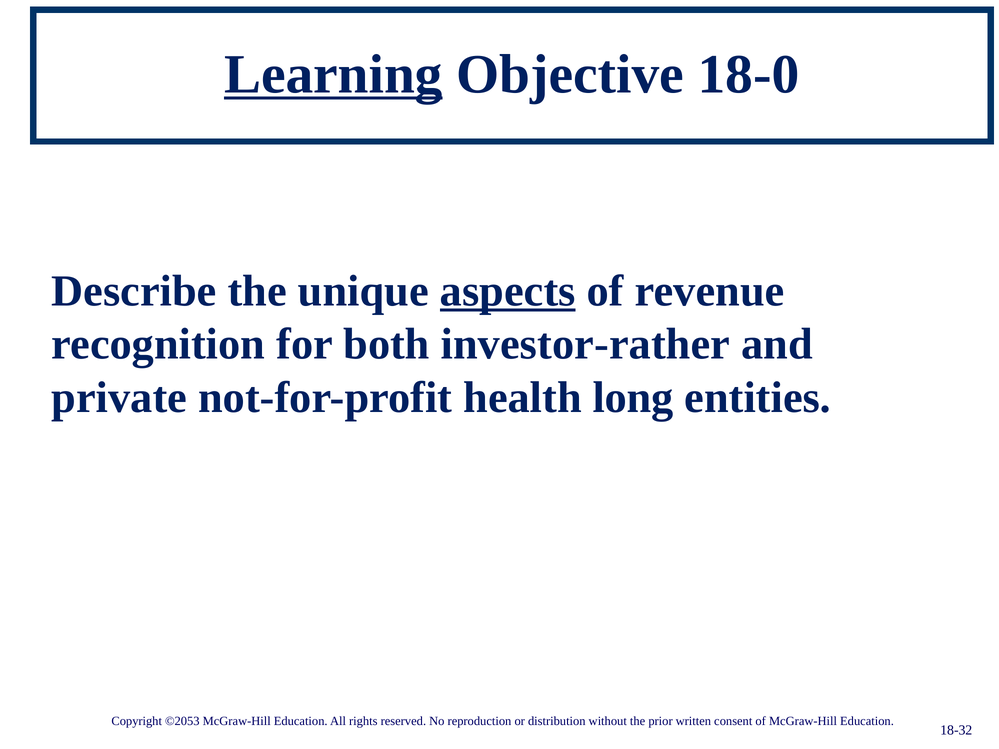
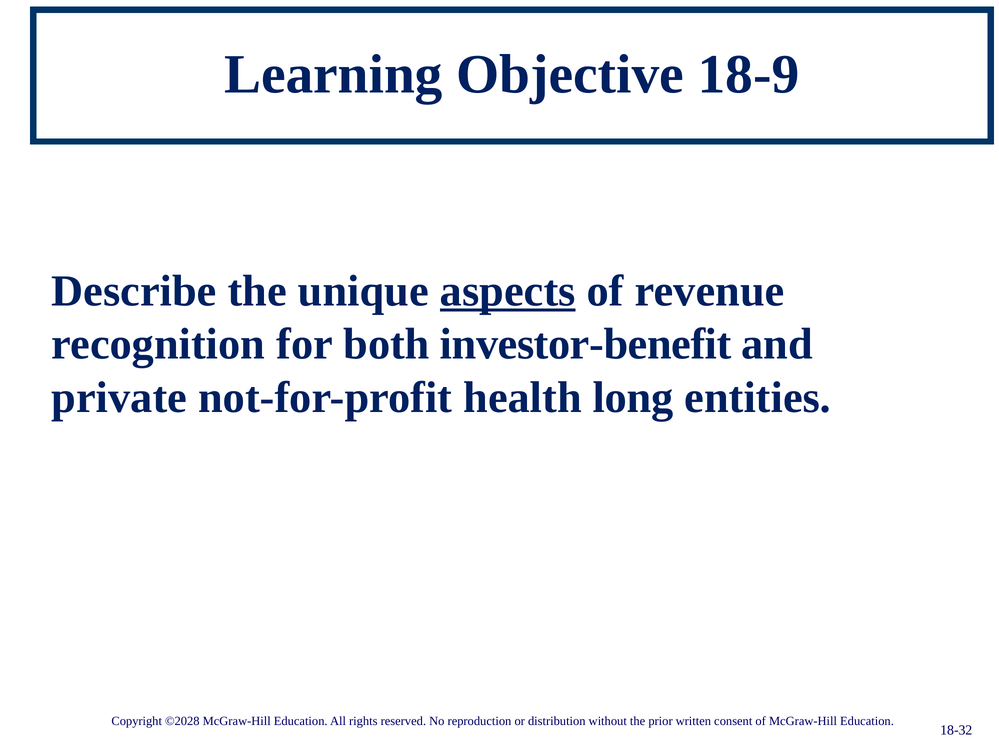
Learning underline: present -> none
18-0: 18-0 -> 18-9
investor-rather: investor-rather -> investor-benefit
©2053: ©2053 -> ©2028
